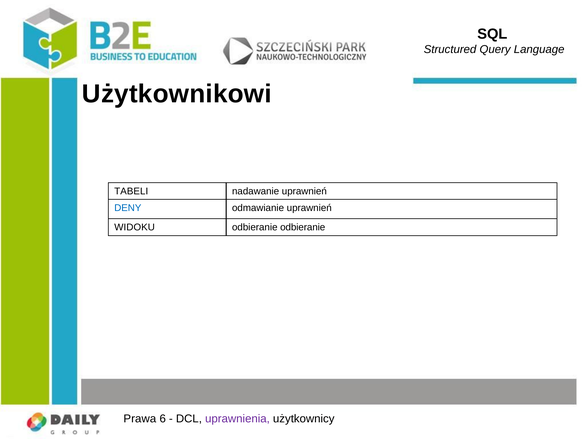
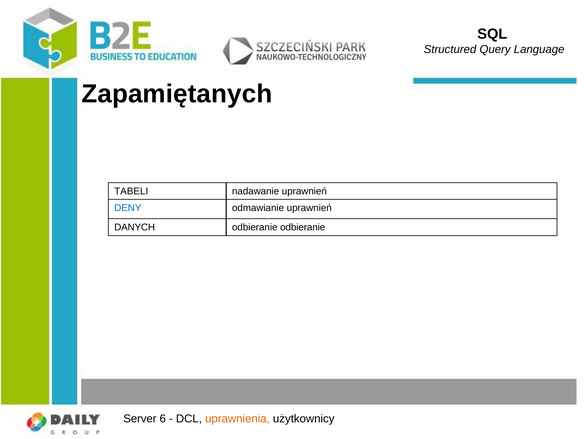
Użytkownikowi: Użytkownikowi -> Zapamiętanych
WIDOKU: WIDOKU -> DANYCH
Prawa: Prawa -> Server
uprawnienia colour: purple -> orange
